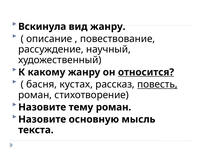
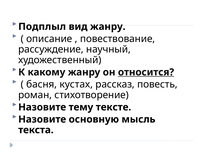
Вскинула: Вскинула -> Подплыл
повесть underline: present -> none
тему роман: роман -> тексте
